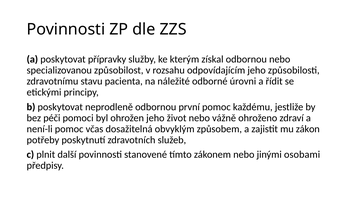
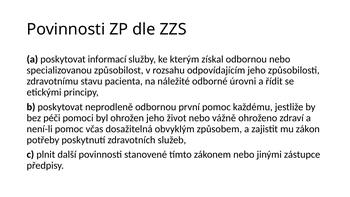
přípravky: přípravky -> informací
osobami: osobami -> zástupce
